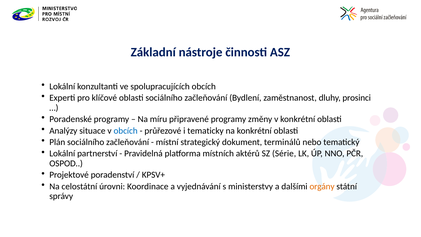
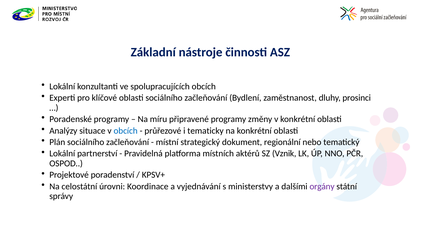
terminálů: terminálů -> regionální
Série: Série -> Vznik
orgány colour: orange -> purple
